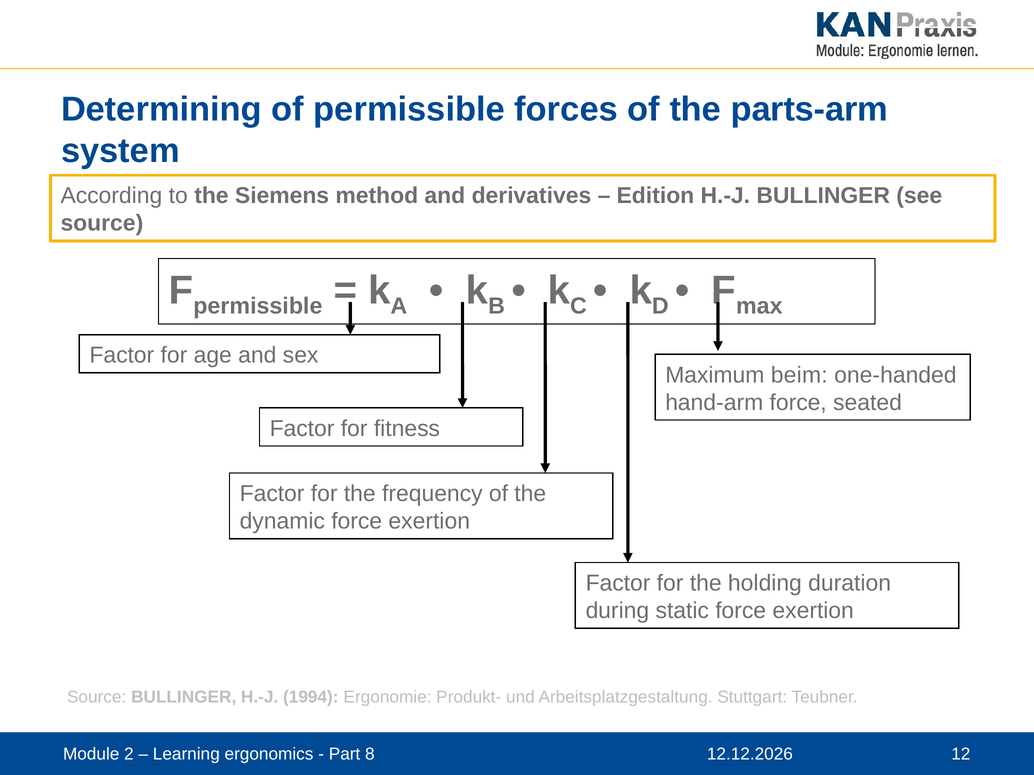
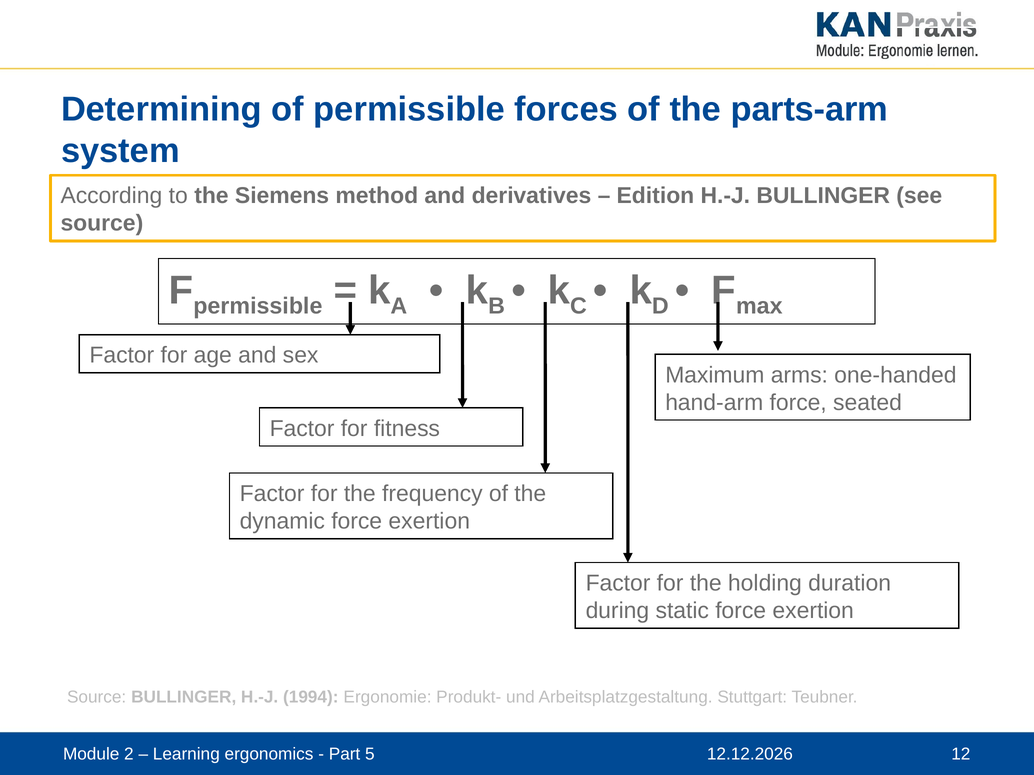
beim: beim -> arms
8: 8 -> 5
